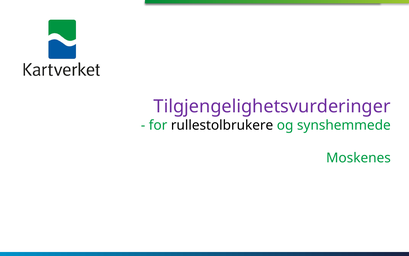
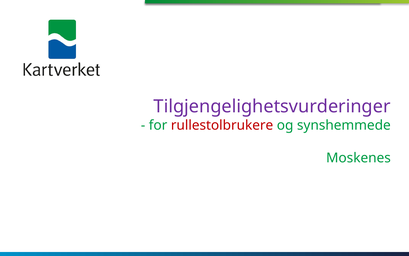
rullestolbrukere colour: black -> red
